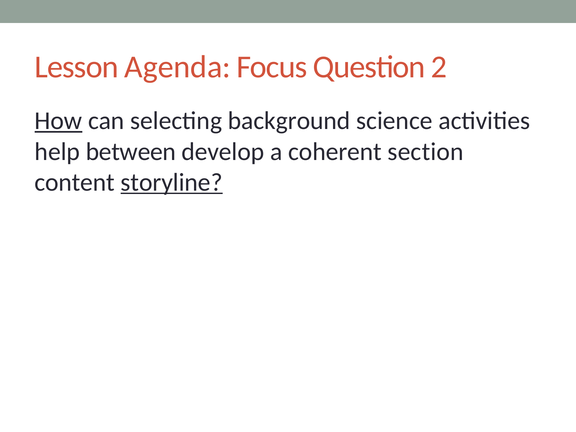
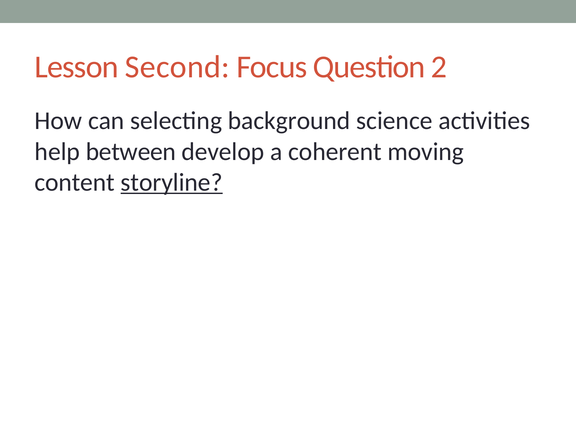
Agenda: Agenda -> Second
How underline: present -> none
section: section -> moving
